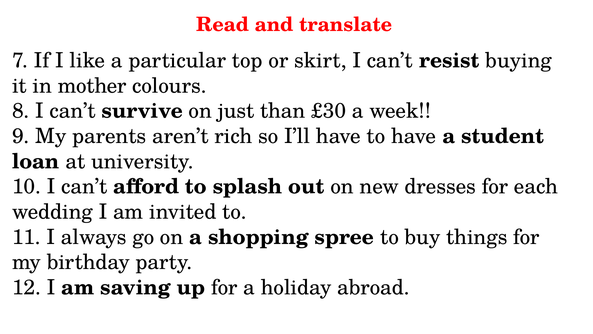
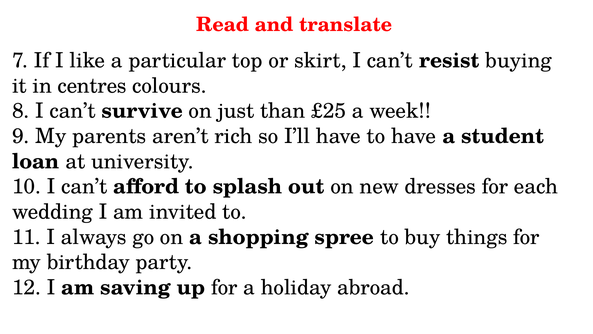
mother: mother -> centres
£30: £30 -> £25
